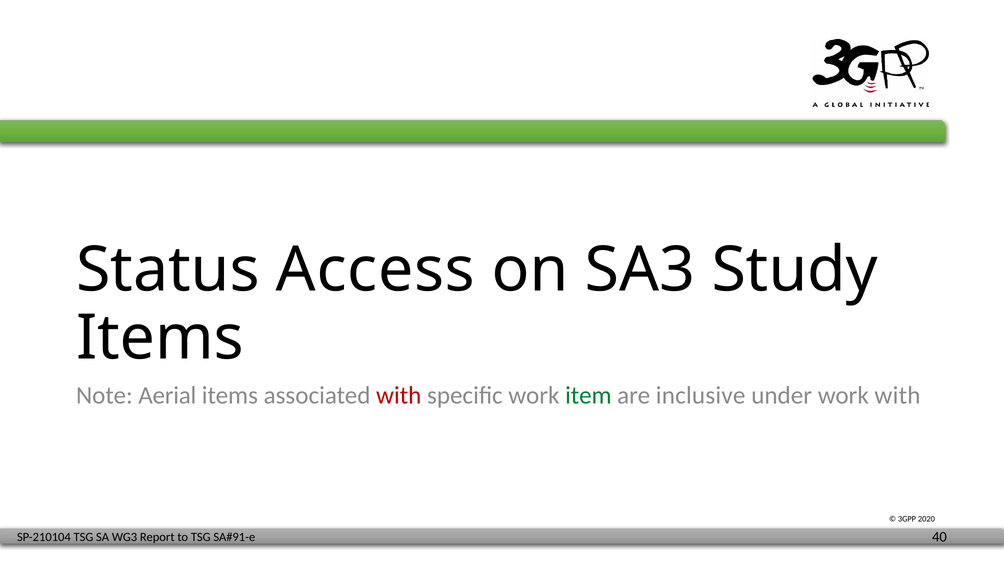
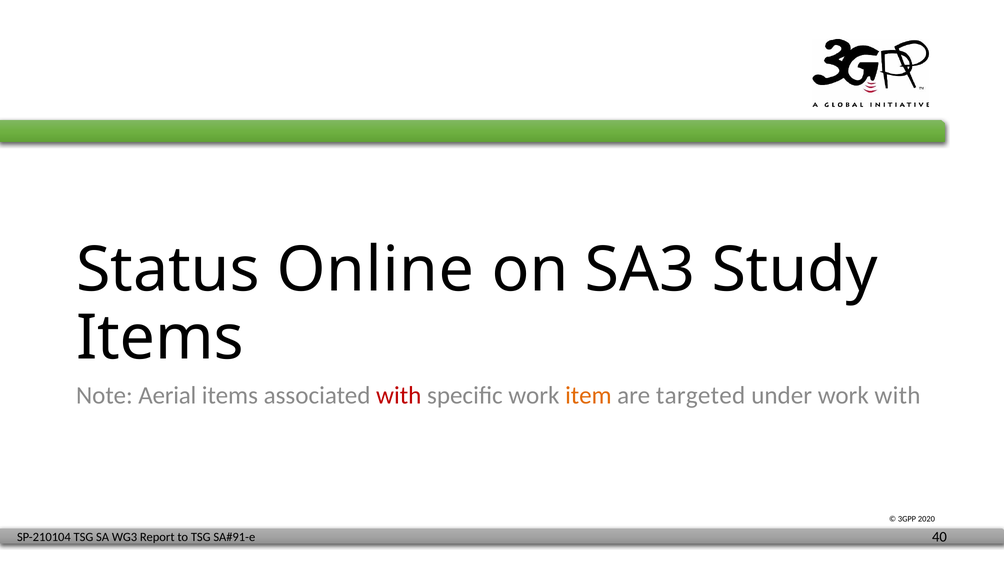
Access: Access -> Online
item colour: green -> orange
inclusive: inclusive -> targeted
